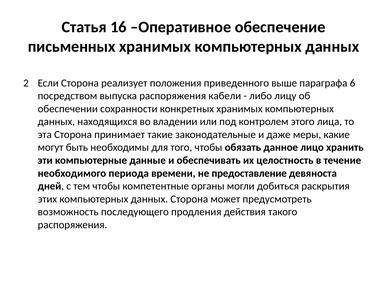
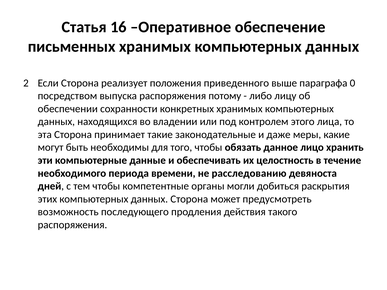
6: 6 -> 0
кабели: кабели -> потому
предоставление: предоставление -> расследованию
